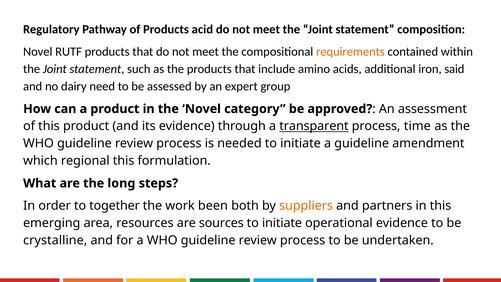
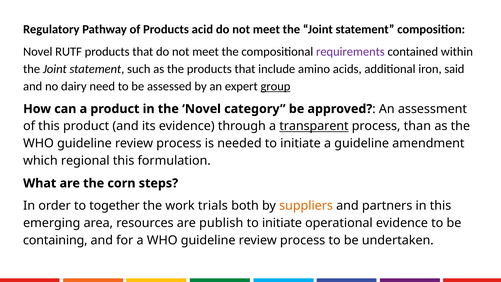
requirements colour: orange -> purple
group underline: none -> present
time: time -> than
long: long -> corn
been: been -> trials
sources: sources -> publish
crystalline: crystalline -> containing
